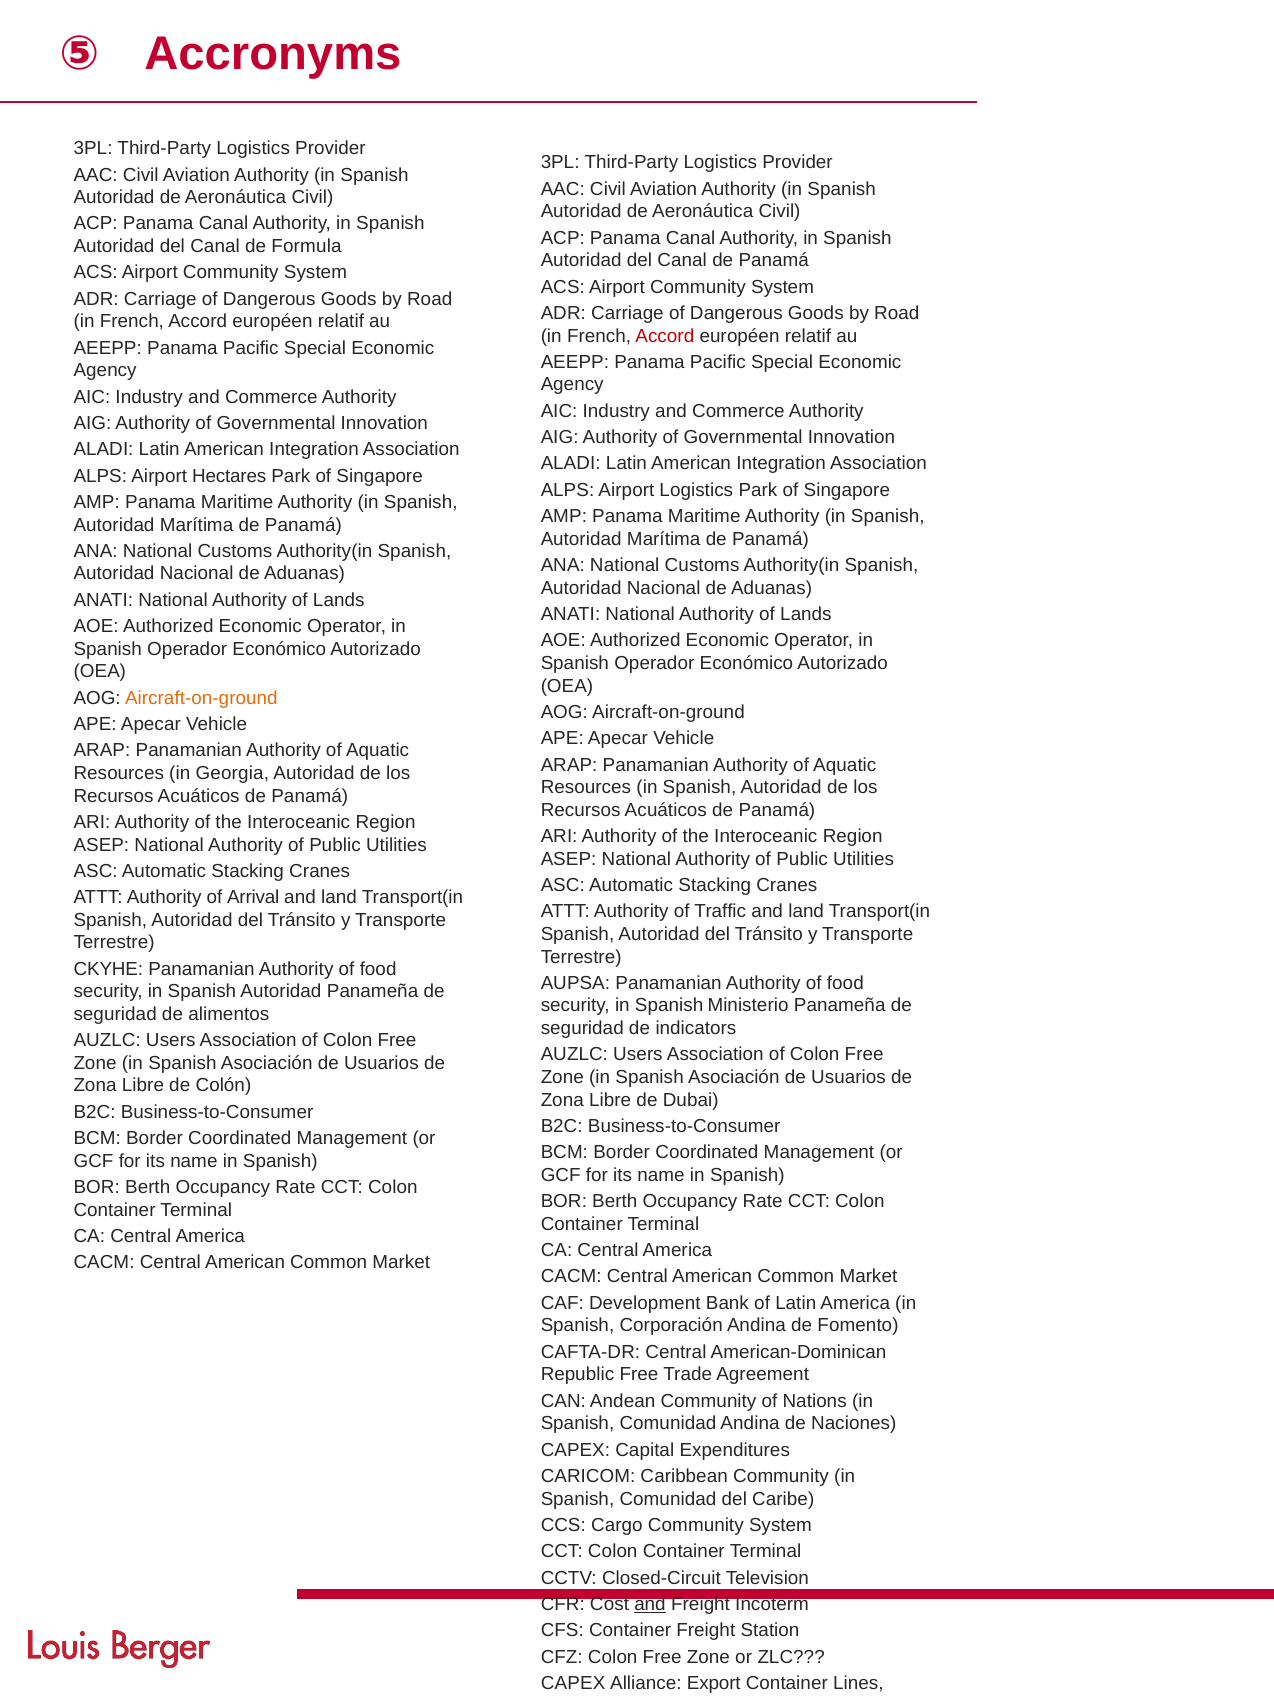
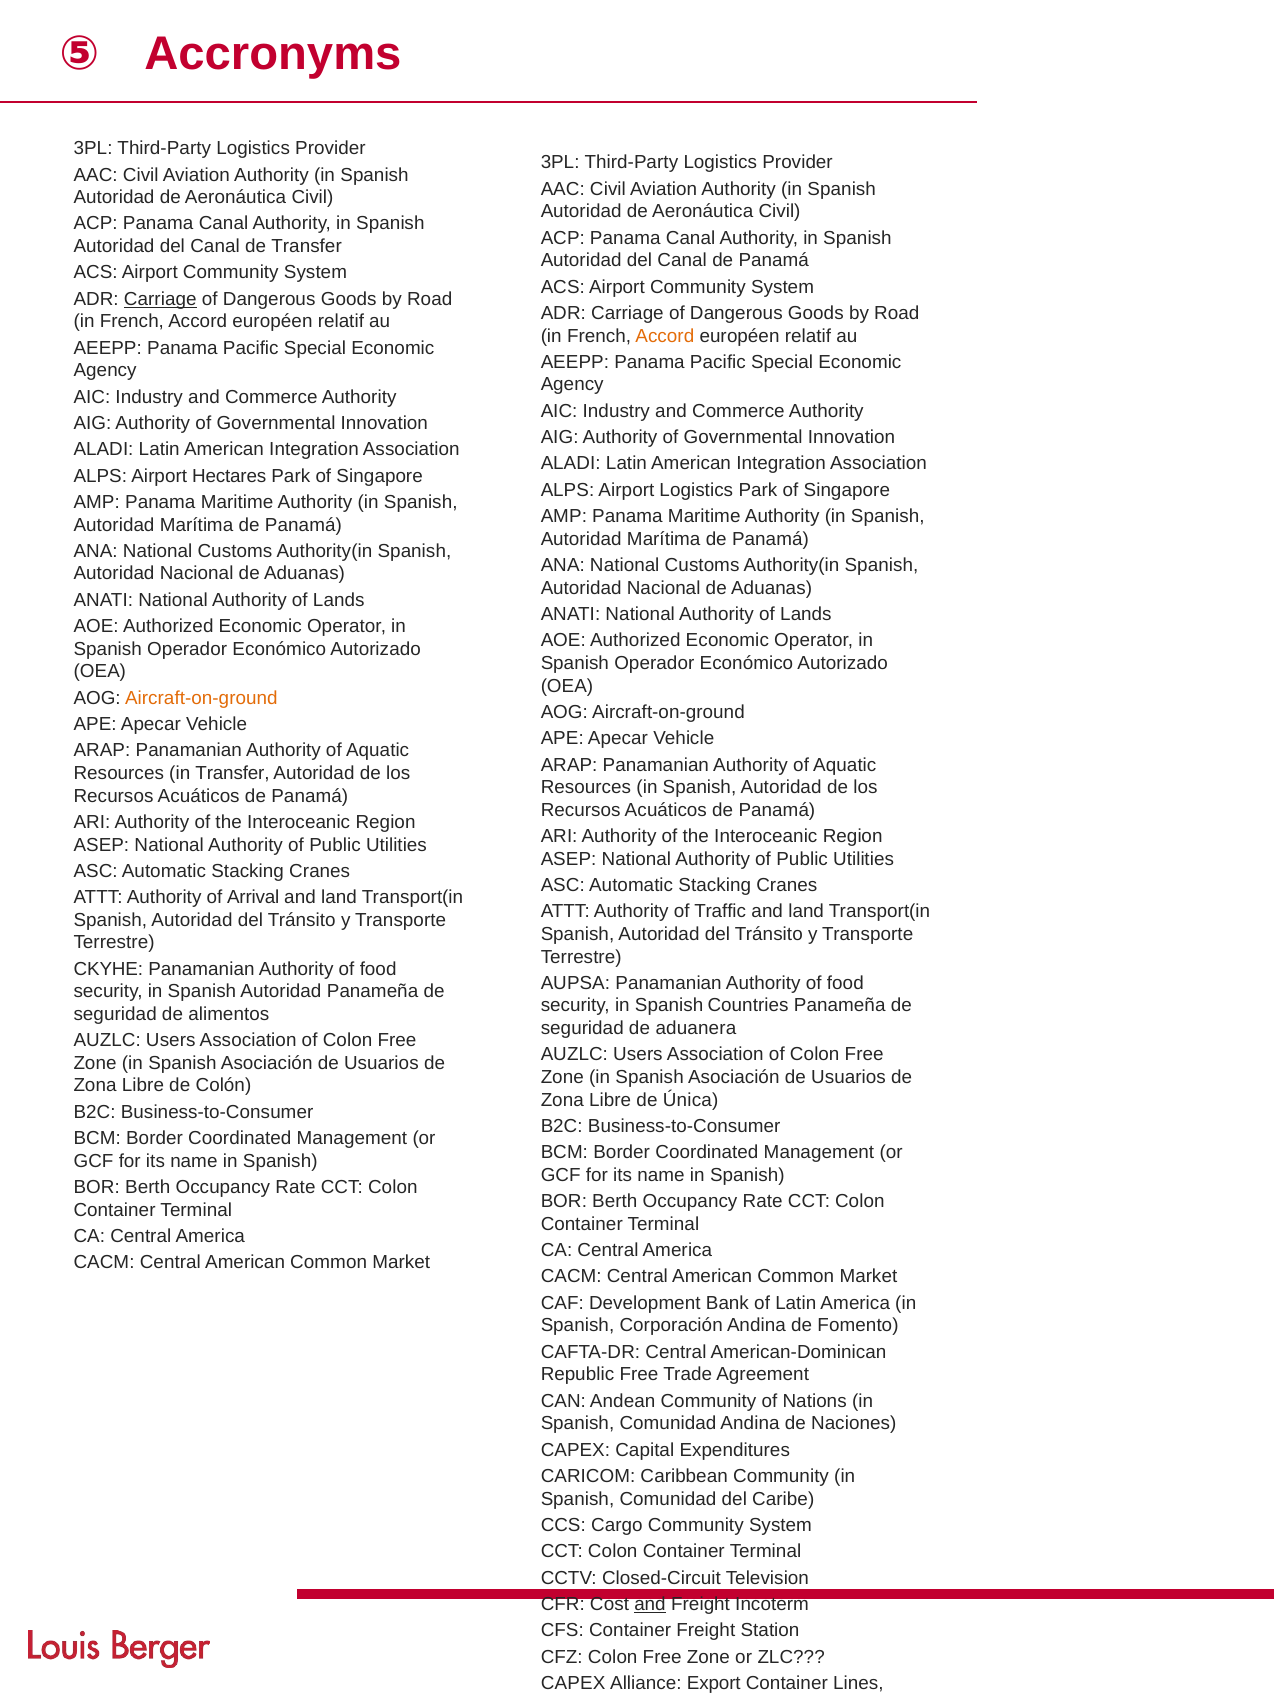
de Formula: Formula -> Transfer
Carriage at (160, 299) underline: none -> present
Accord at (665, 336) colour: red -> orange
in Georgia: Georgia -> Transfer
security in Spanish Ministerio: Ministerio -> Countries
de indicators: indicators -> aduanera
de Dubai: Dubai -> Única
